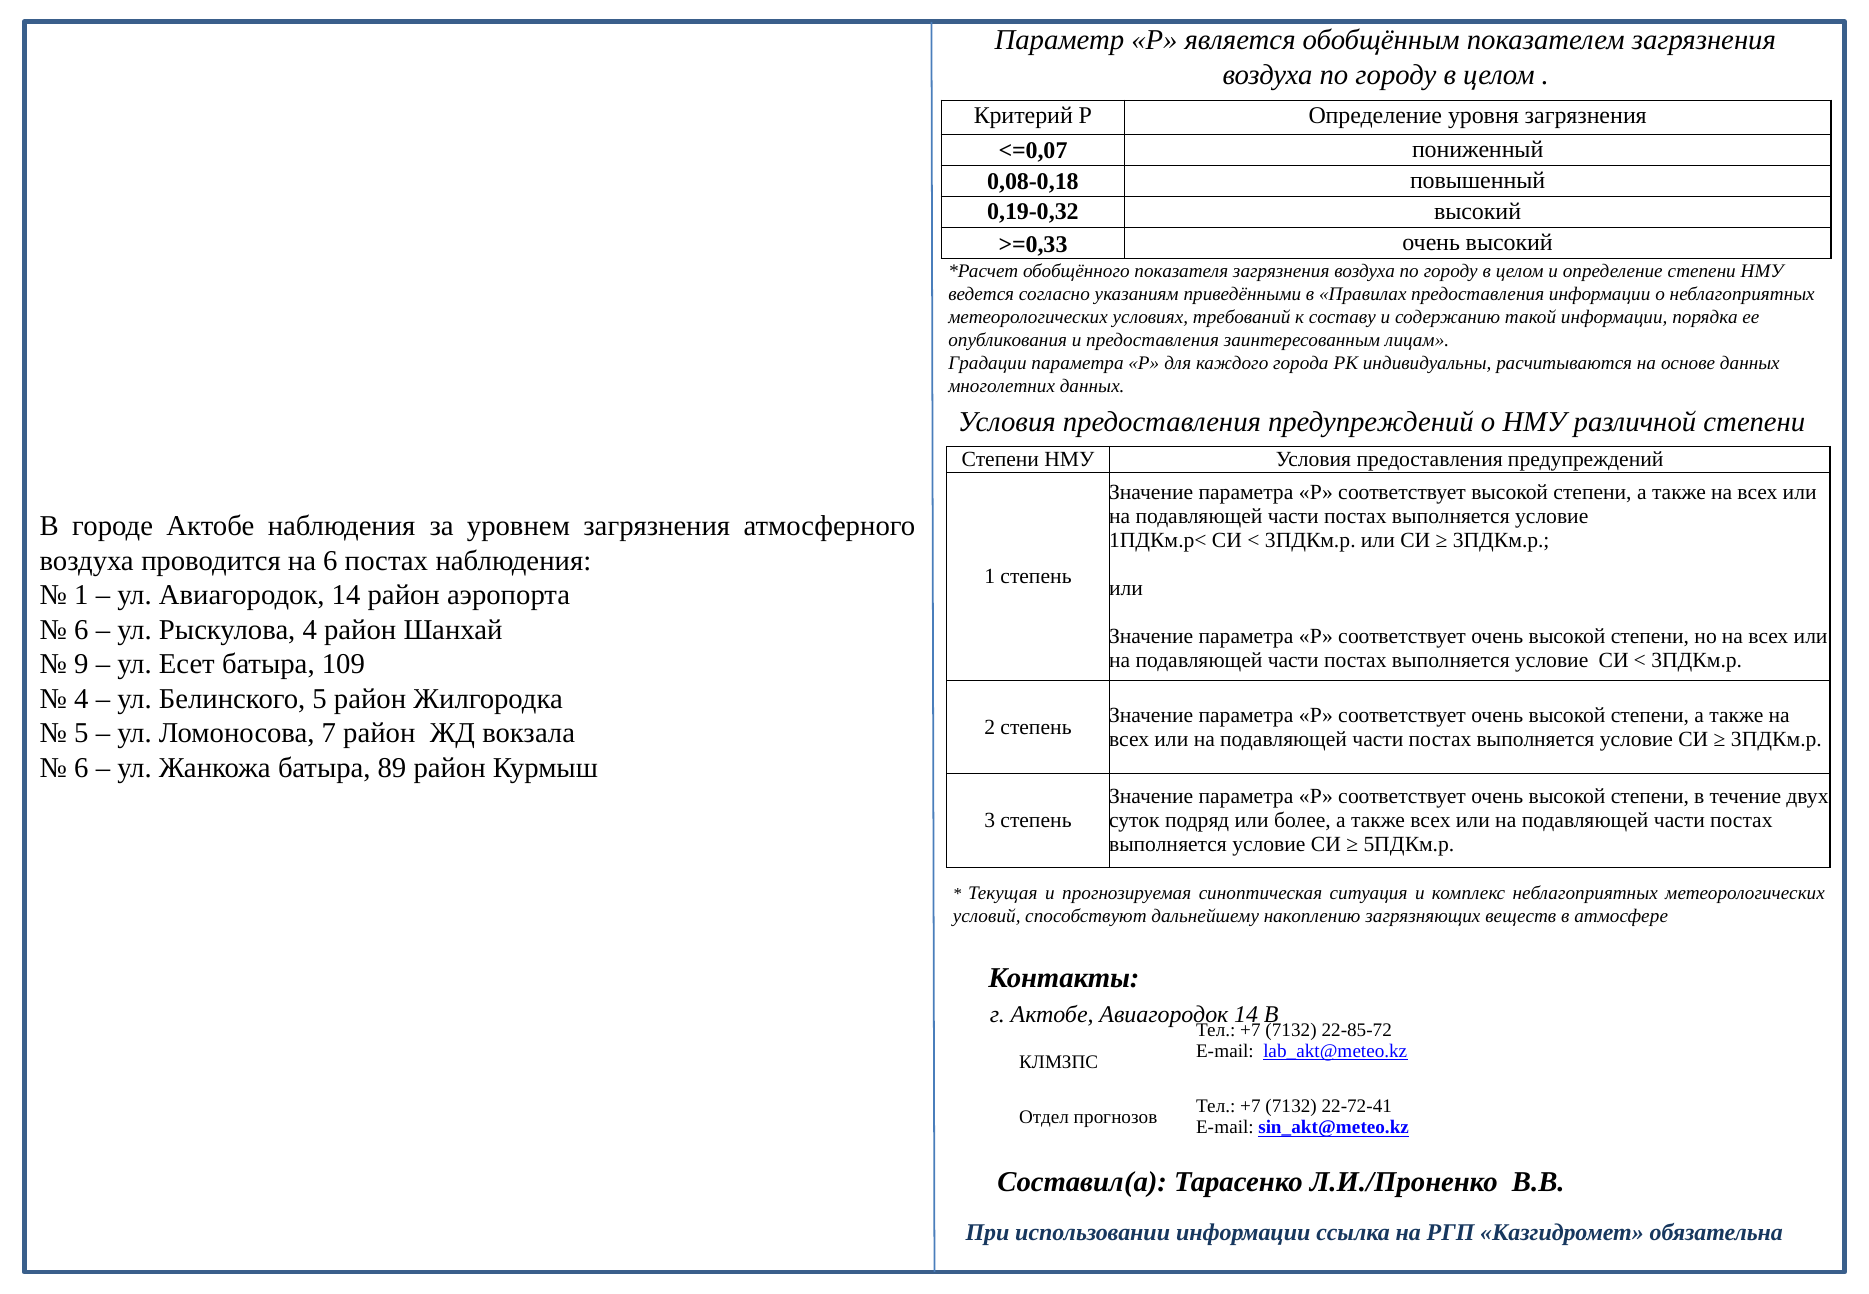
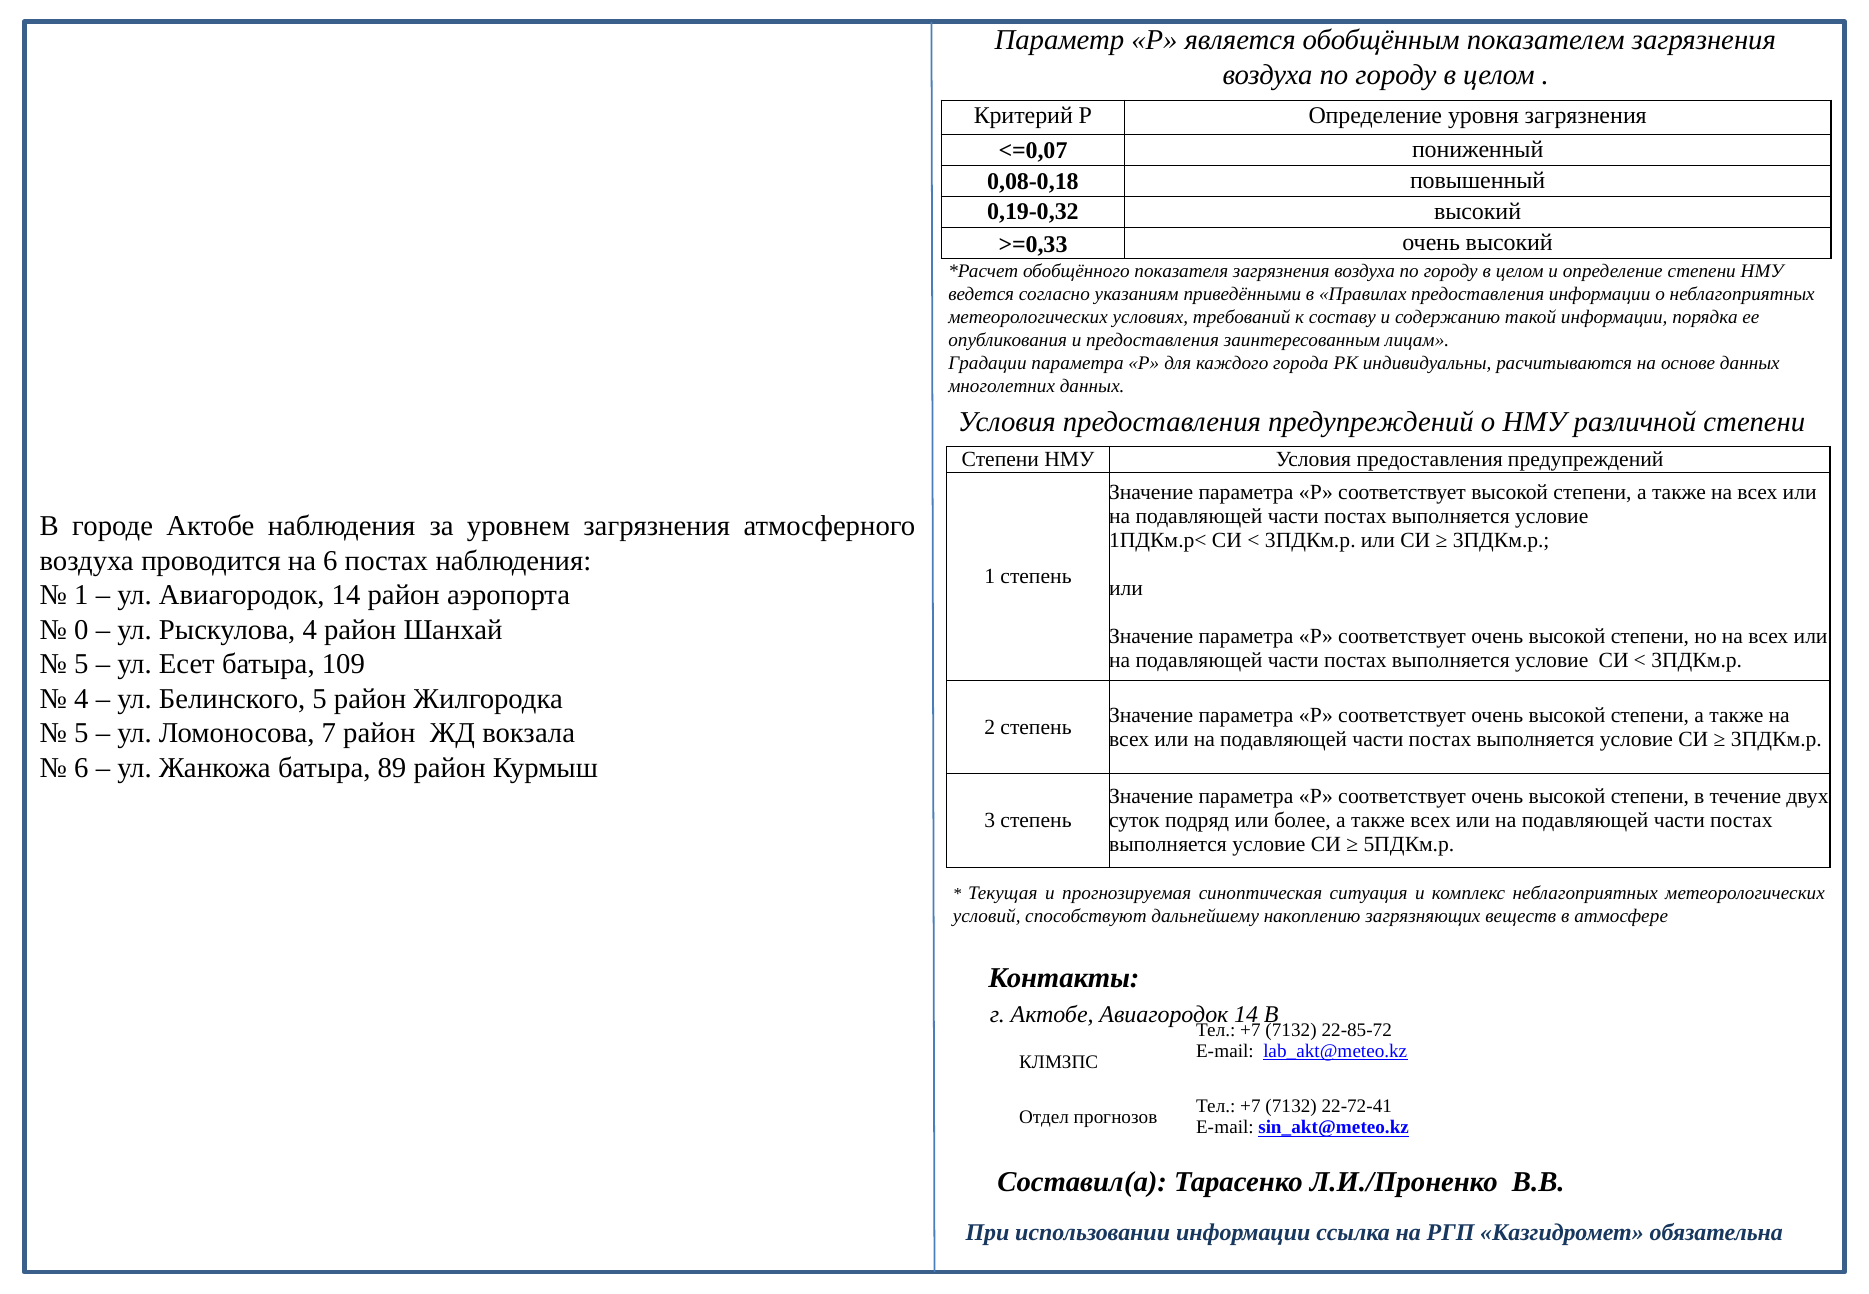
6 at (81, 630): 6 -> 0
9 at (81, 664): 9 -> 5
